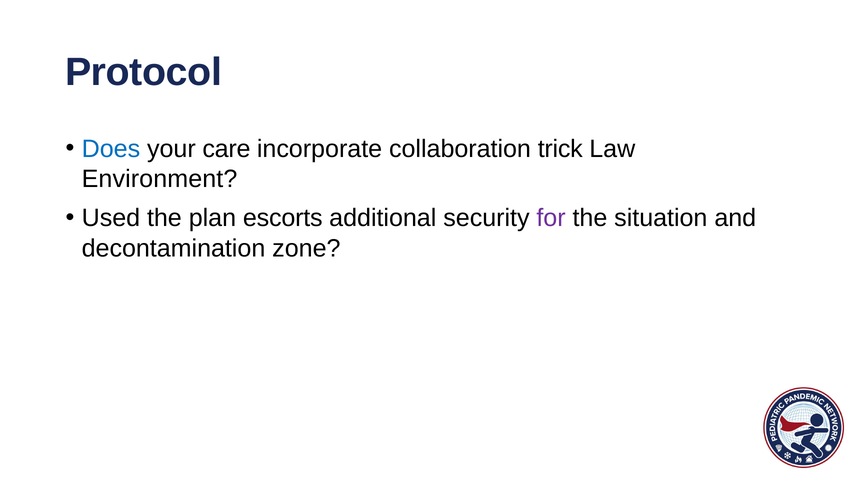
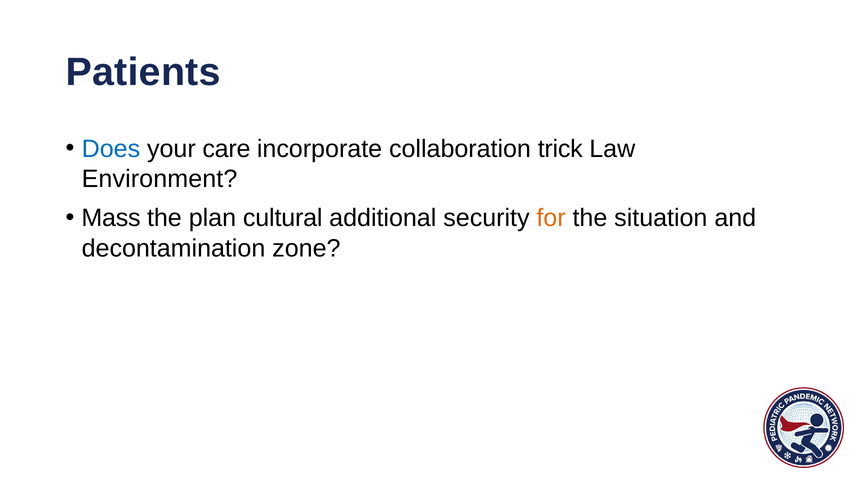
Protocol: Protocol -> Patients
Used: Used -> Mass
escorts: escorts -> cultural
for colour: purple -> orange
